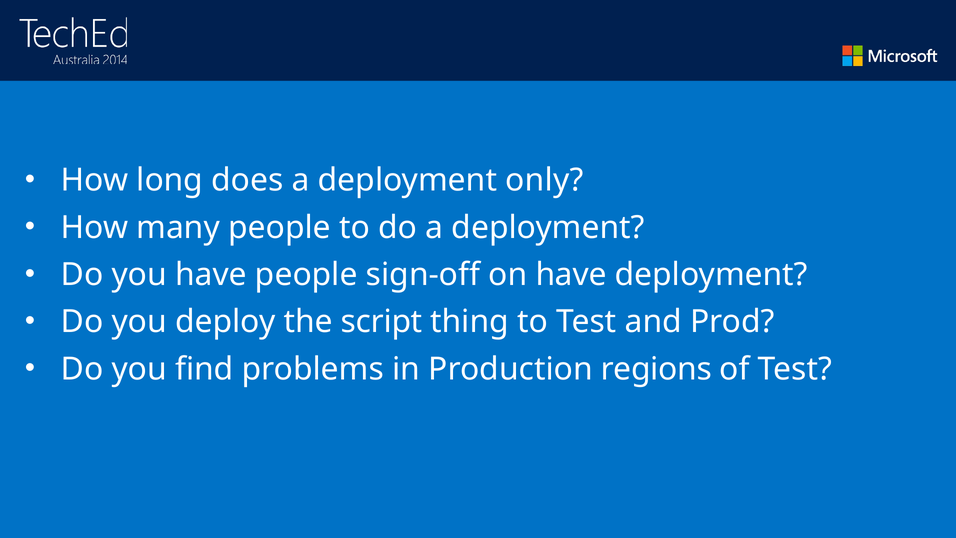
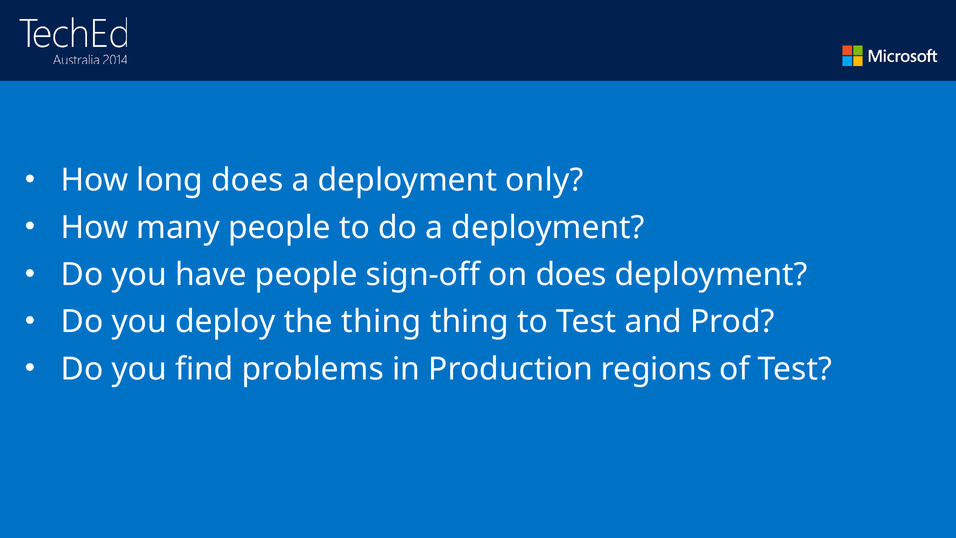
on have: have -> does
the script: script -> thing
